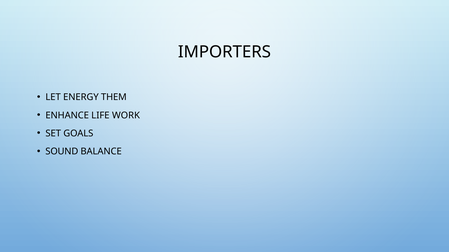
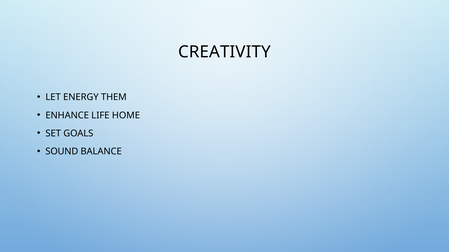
IMPORTERS: IMPORTERS -> CREATIVITY
WORK: WORK -> HOME
